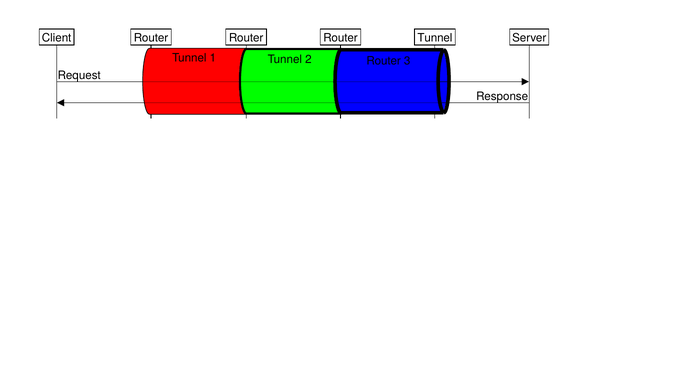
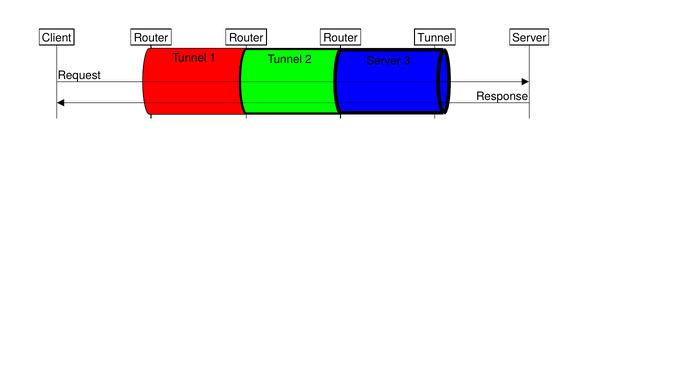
2 Router: Router -> Server
